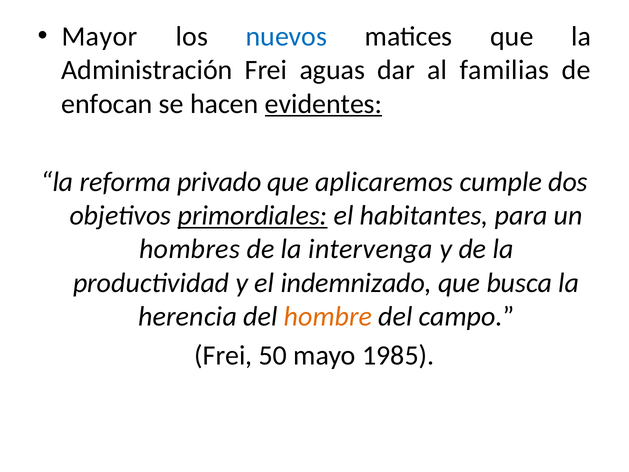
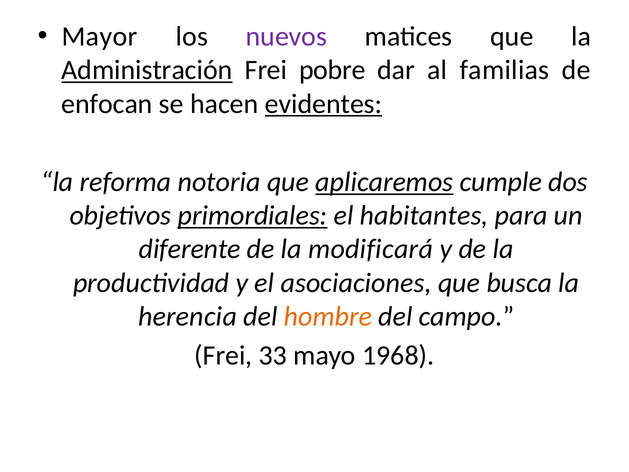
nuevos colour: blue -> purple
Administración underline: none -> present
aguas: aguas -> pobre
privado: privado -> notoria
aplicaremos underline: none -> present
hombres: hombres -> diferente
intervenga: intervenga -> modificará
indemnizado: indemnizado -> asociaciones
50: 50 -> 33
1985: 1985 -> 1968
